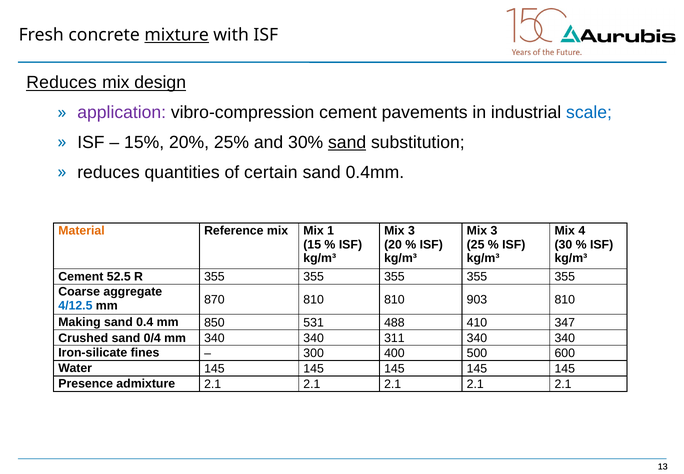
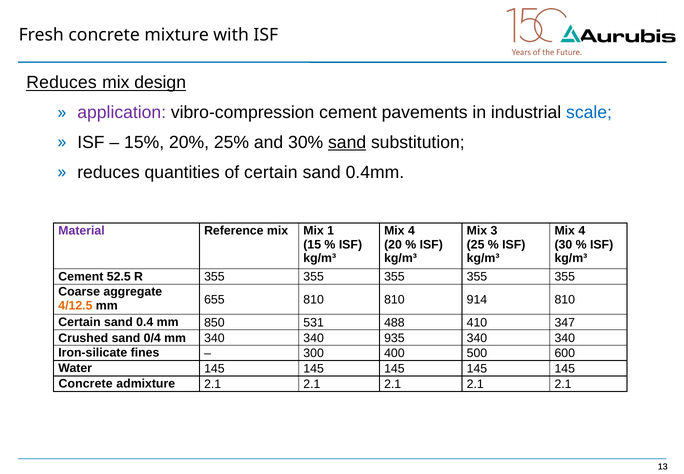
mixture underline: present -> none
Material colour: orange -> purple
3 at (411, 231): 3 -> 4
4/12.5 colour: blue -> orange
870: 870 -> 655
903: 903 -> 914
Making at (79, 322): Making -> Certain
311: 311 -> 935
Presence at (86, 383): Presence -> Concrete
